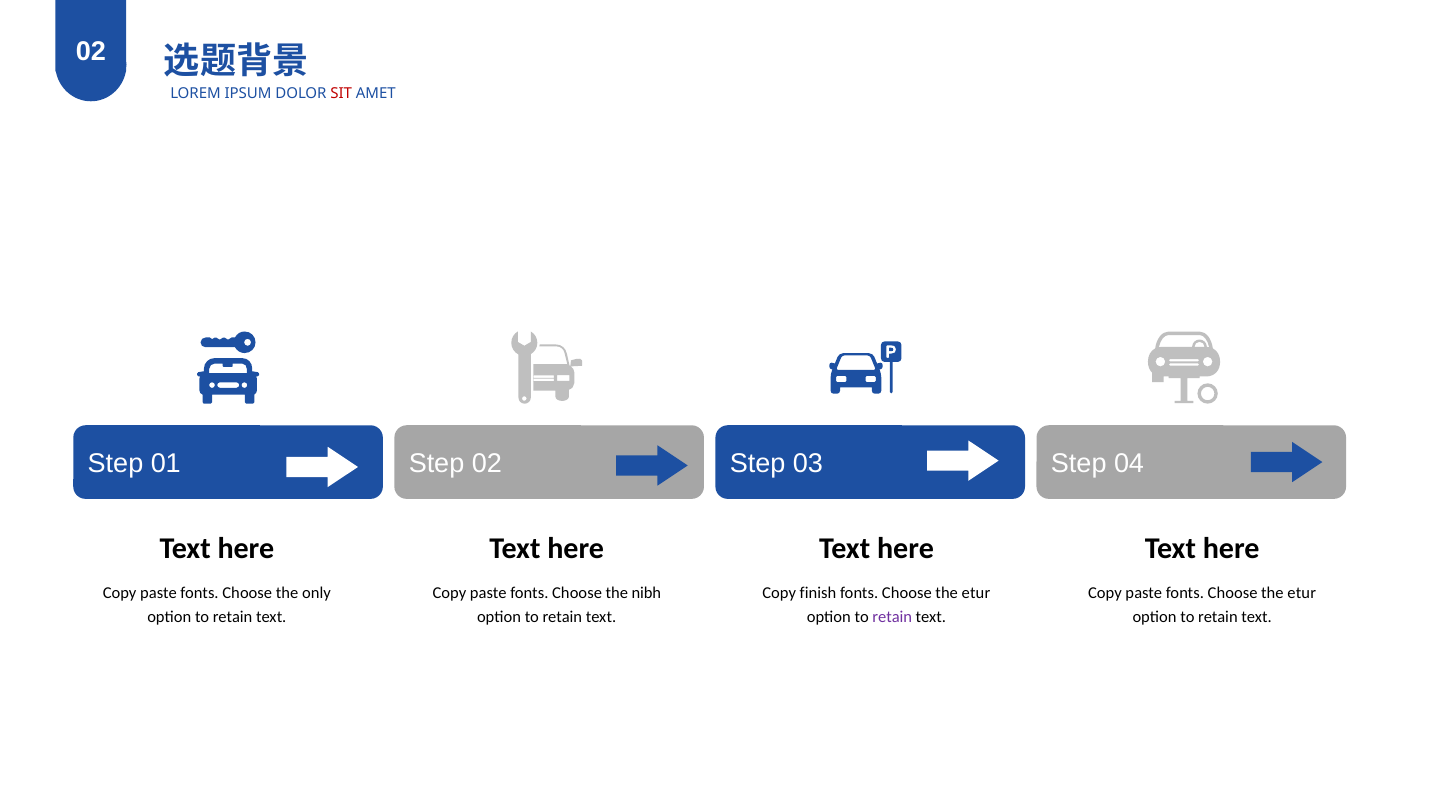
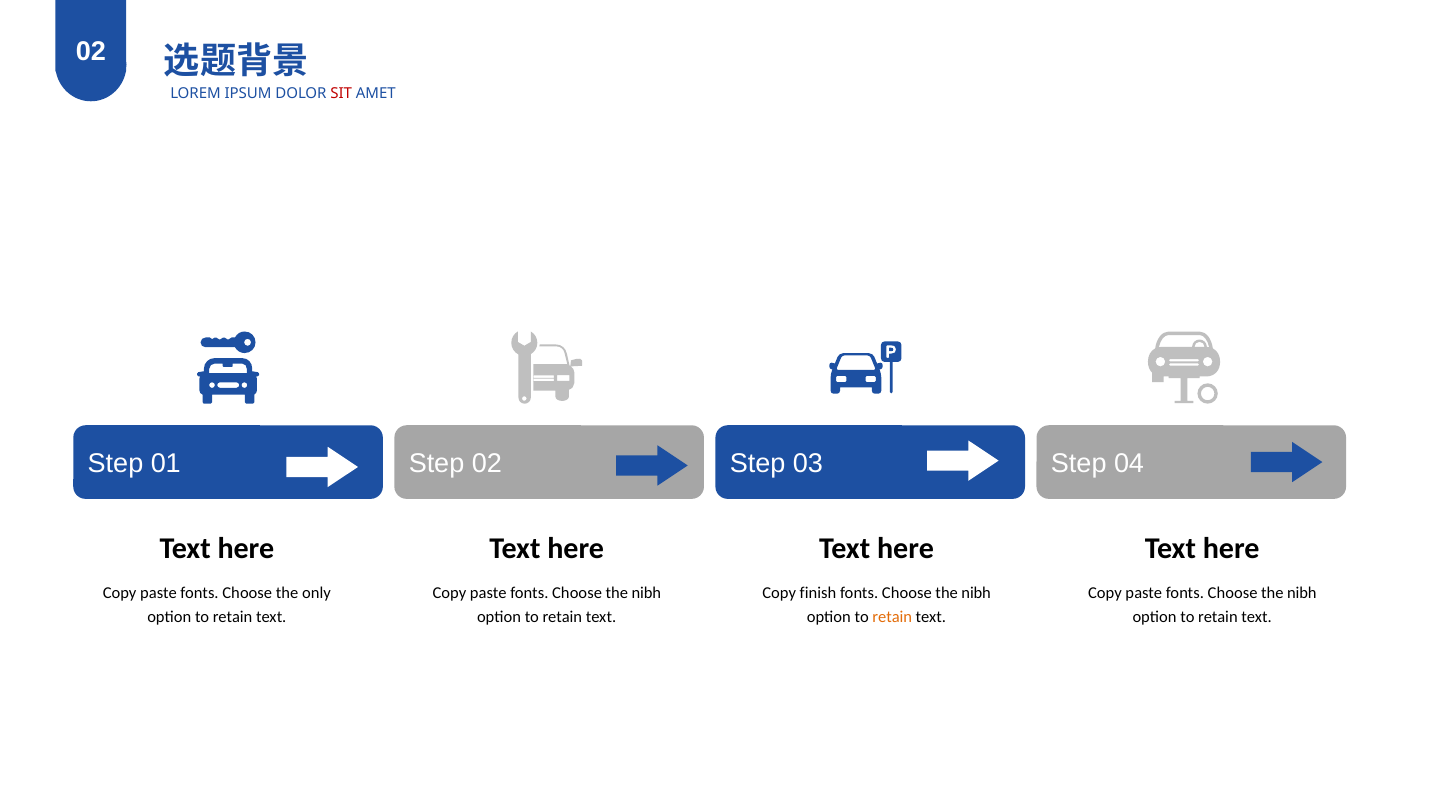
etur at (976, 593): etur -> nibh
etur at (1302, 593): etur -> nibh
retain at (892, 617) colour: purple -> orange
